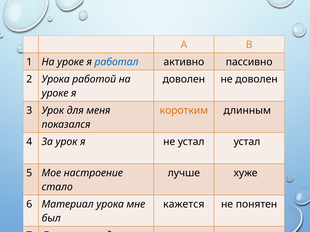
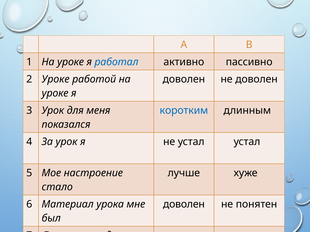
2 Урока: Урока -> Уроке
коротким colour: orange -> blue
кажется at (184, 205): кажется -> доволен
